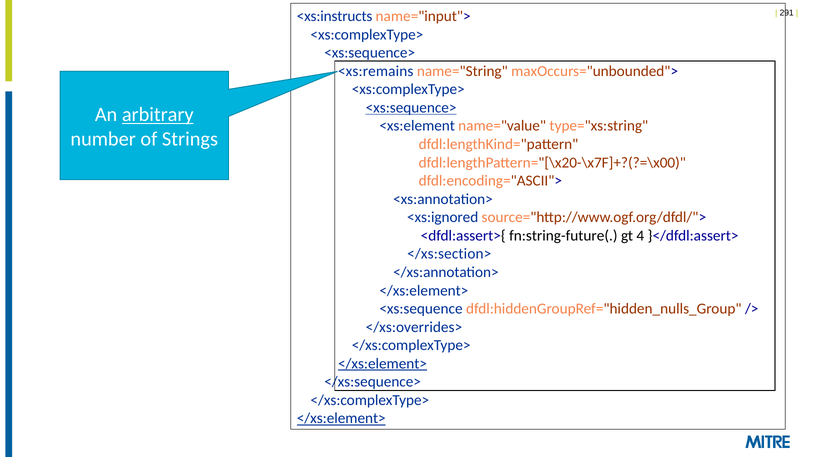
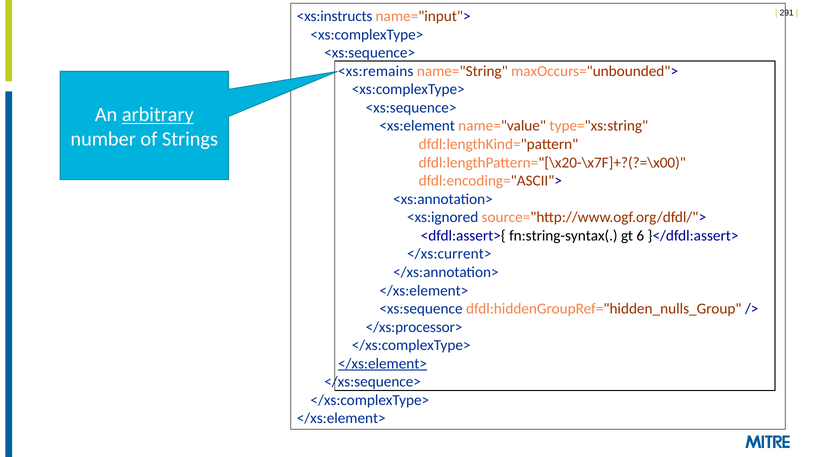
<xs:sequence> at (411, 108) underline: present -> none
fn:string-future(: fn:string-future( -> fn:string-syntax(
4: 4 -> 6
</xs:section>: </xs:section> -> </xs:current>
</xs:overrides>: </xs:overrides> -> </xs:processor>
</xs:element> at (341, 419) underline: present -> none
